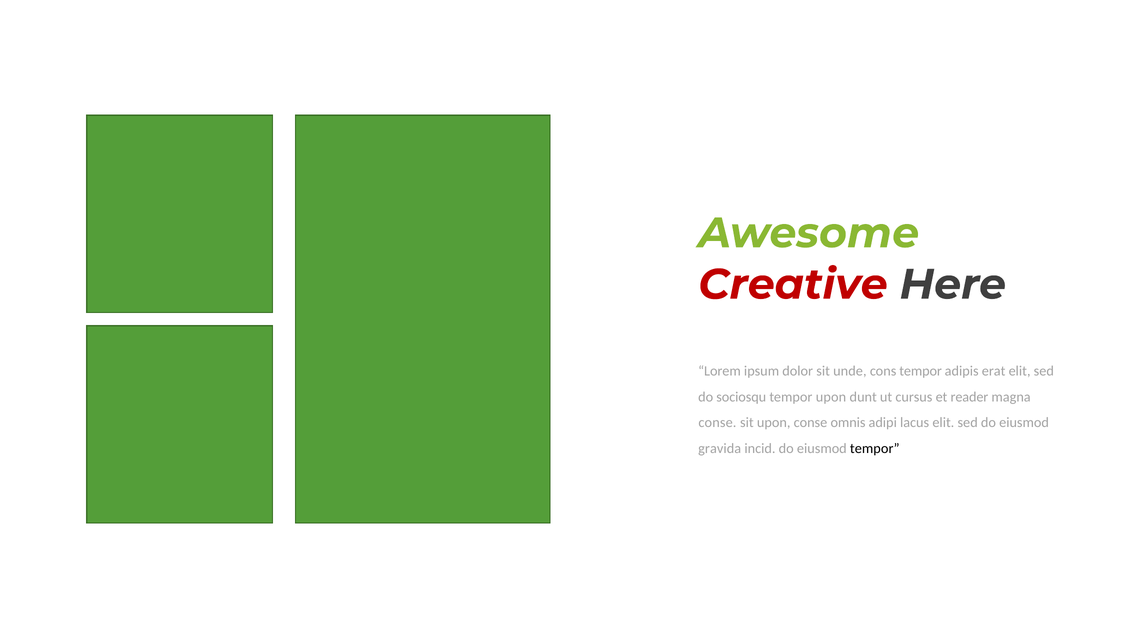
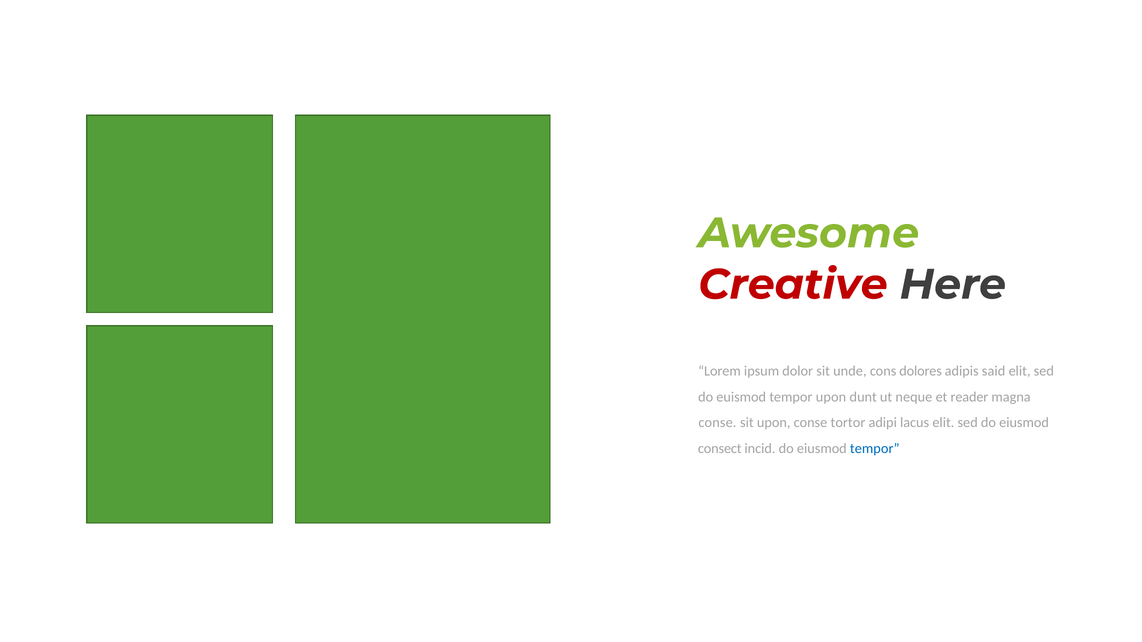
cons tempor: tempor -> dolores
erat: erat -> said
sociosqu: sociosqu -> euismod
cursus: cursus -> neque
omnis: omnis -> tortor
gravida: gravida -> consect
tempor at (875, 449) colour: black -> blue
